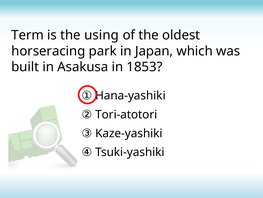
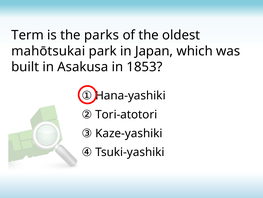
using: using -> parks
horseracing: horseracing -> mahōtsukai
